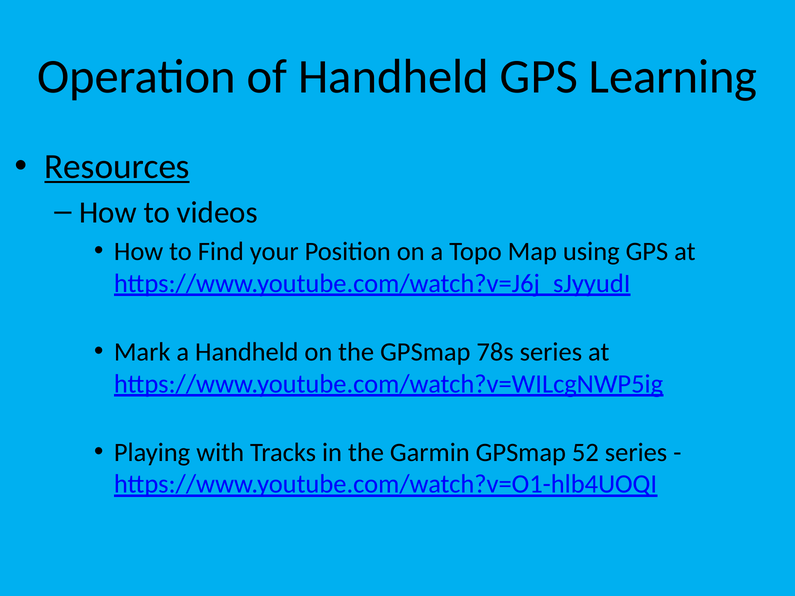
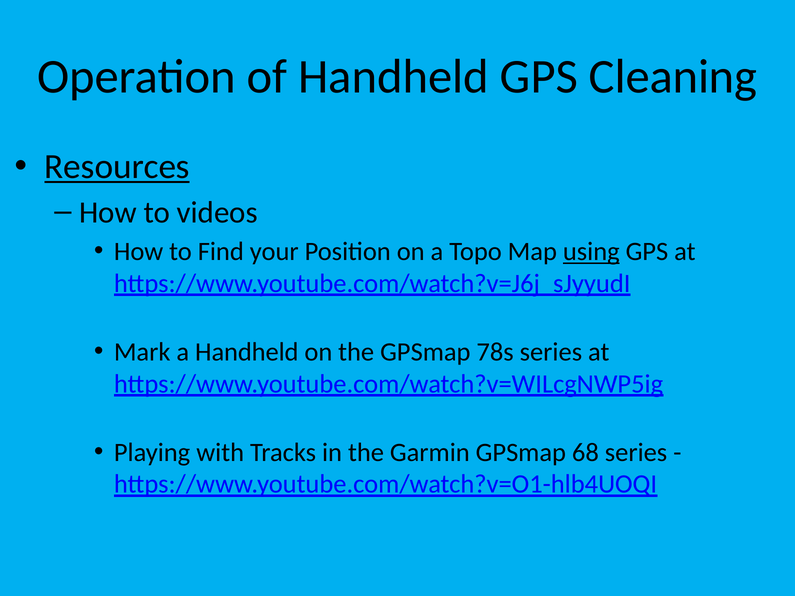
Learning: Learning -> Cleaning
using underline: none -> present
52: 52 -> 68
